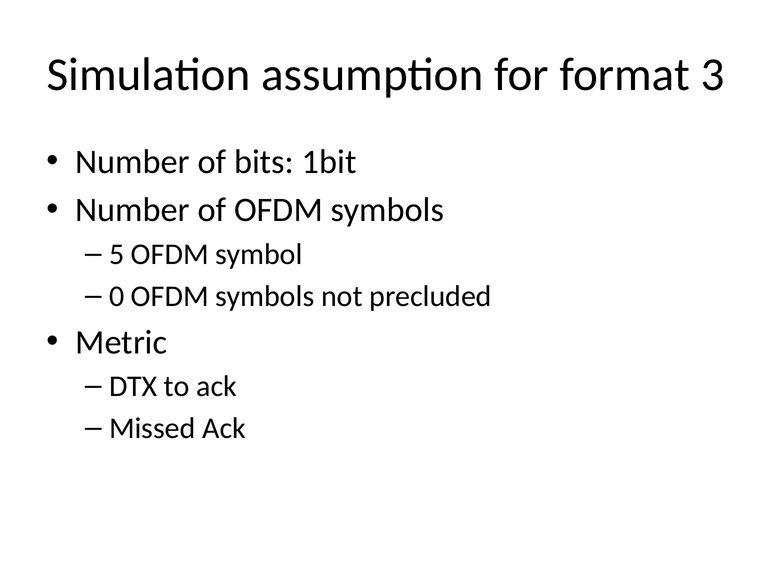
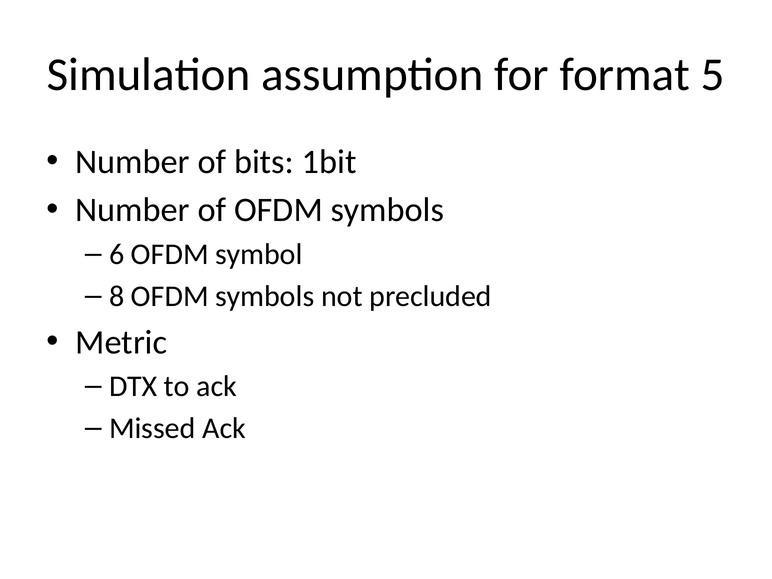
3: 3 -> 5
5: 5 -> 6
0: 0 -> 8
